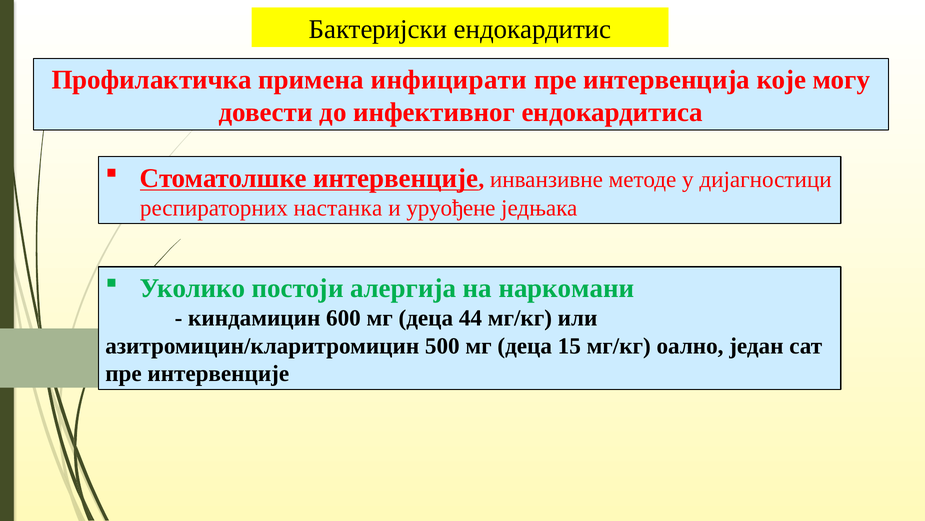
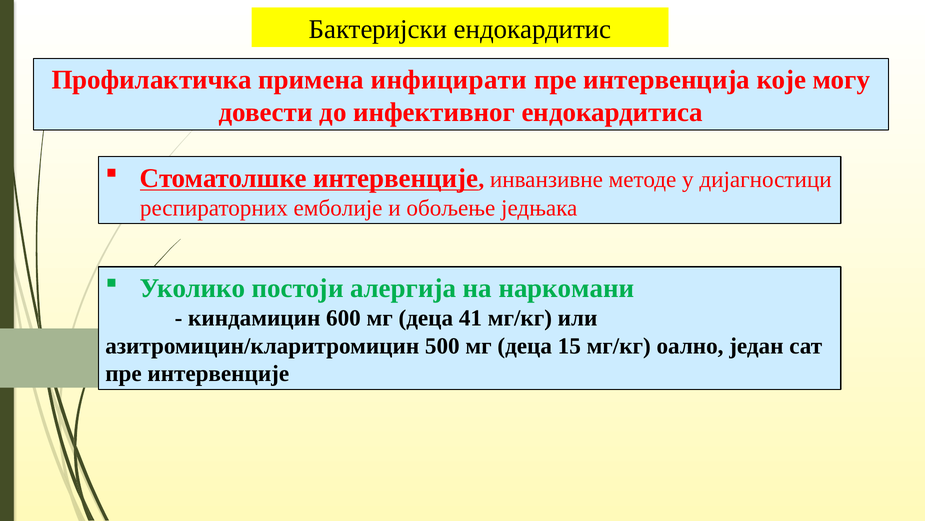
настанка: настанка -> емболије
уруођене: уруођене -> обољење
44: 44 -> 41
